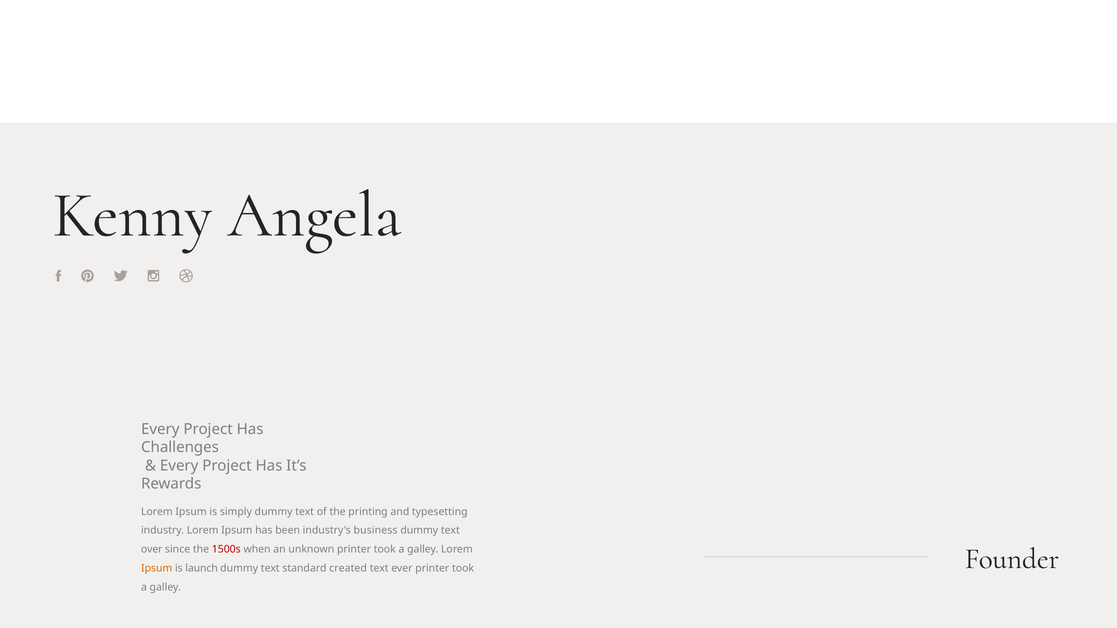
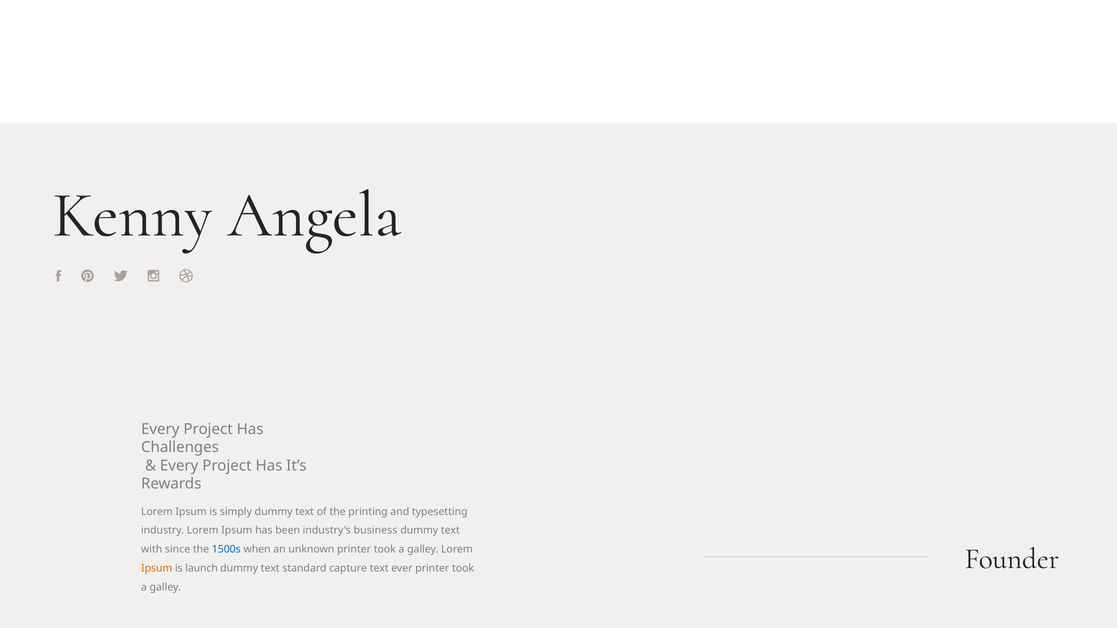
over: over -> with
1500s colour: red -> blue
created: created -> capture
